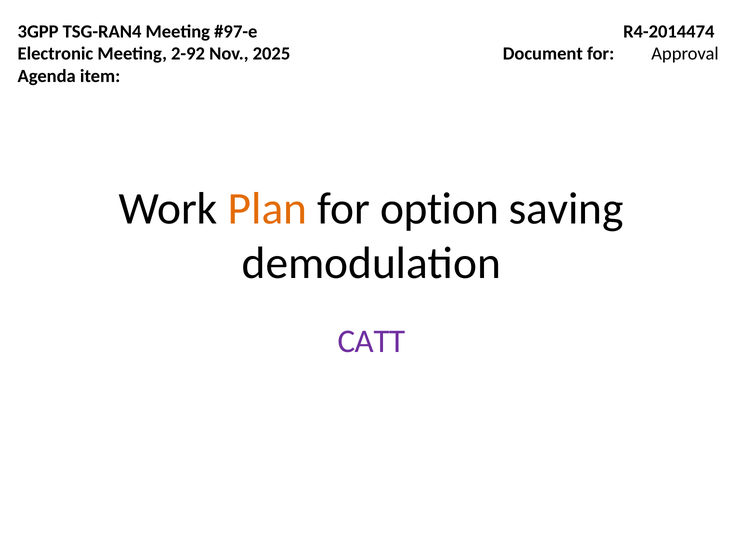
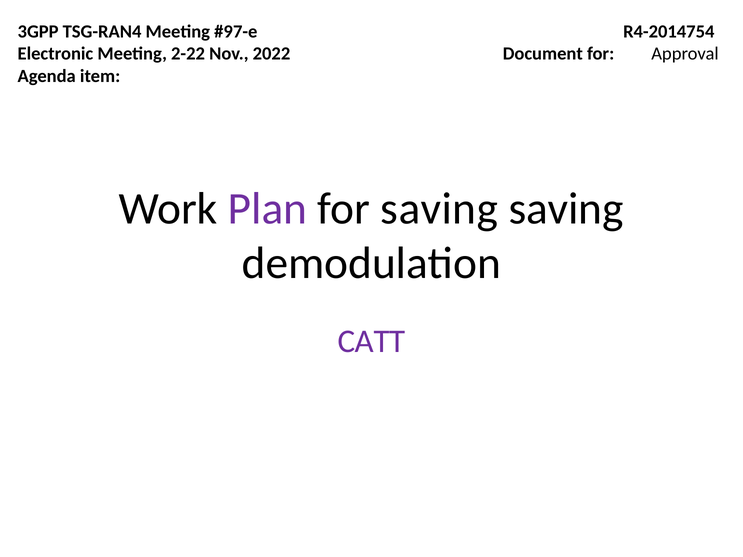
R4-2014474: R4-2014474 -> R4-2014754
2-92: 2-92 -> 2-22
2025: 2025 -> 2022
Plan colour: orange -> purple
for option: option -> saving
